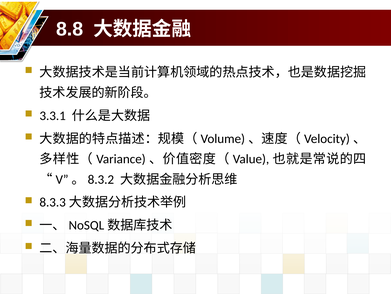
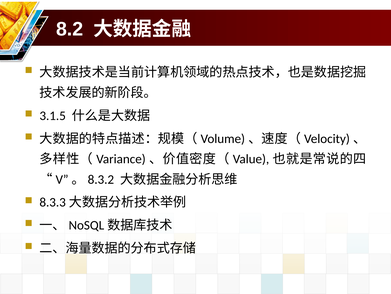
8.8: 8.8 -> 8.2
3.3.1: 3.3.1 -> 3.1.5
